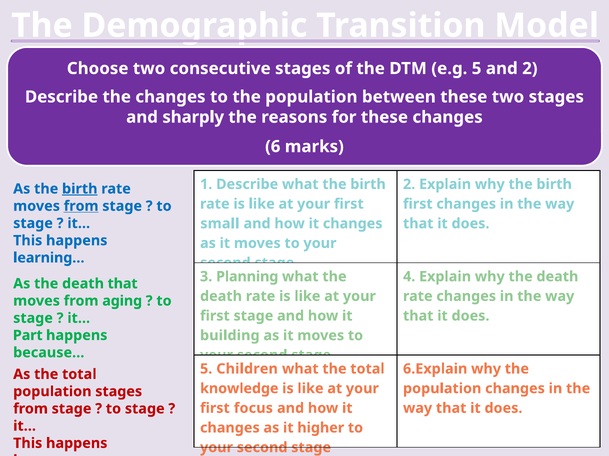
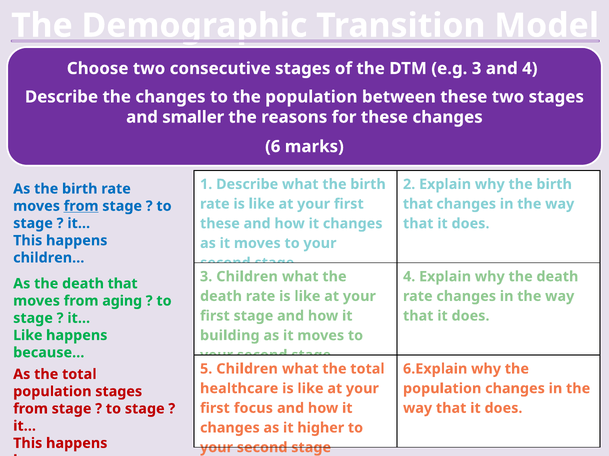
e.g 5: 5 -> 3
and 2: 2 -> 4
sharply: sharply -> smaller
birth at (80, 189) underline: present -> none
first at (418, 204): first -> that
small at (220, 224): small -> these
learning…: learning… -> children…
3 Planning: Planning -> Children
Part at (28, 336): Part -> Like
knowledge: knowledge -> healthcare
